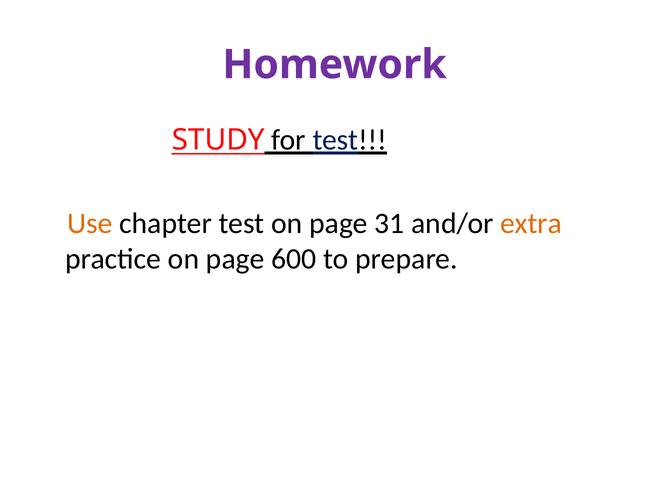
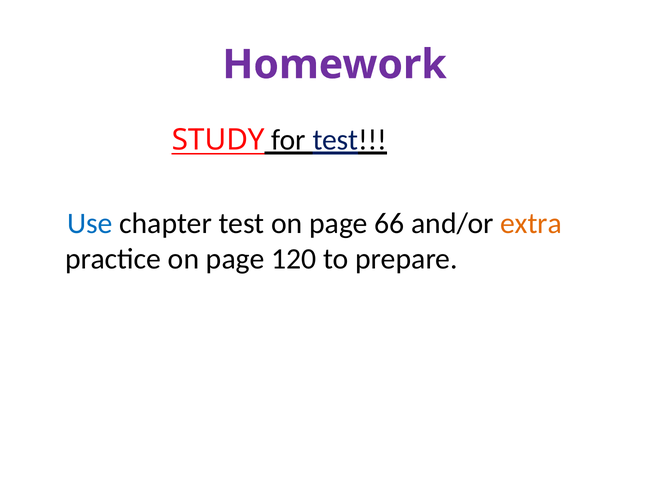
Use colour: orange -> blue
31: 31 -> 66
600: 600 -> 120
